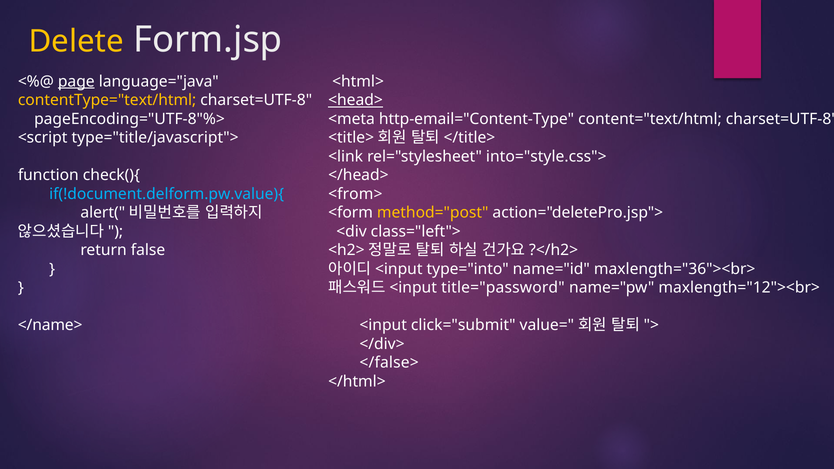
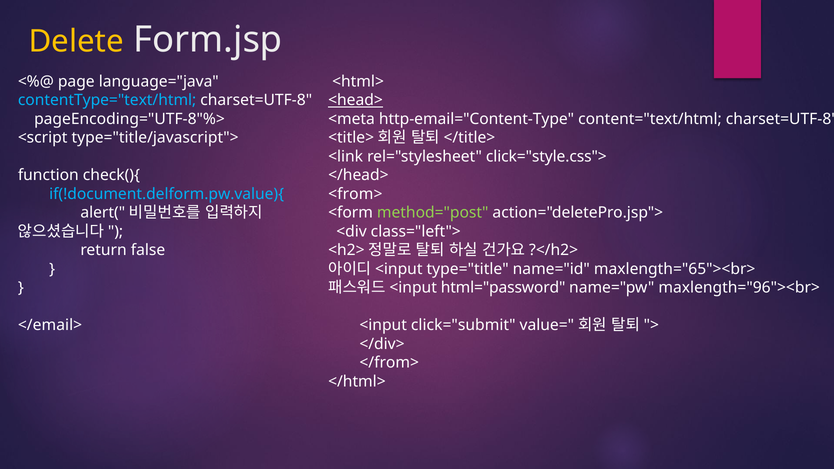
page underline: present -> none
contentType="text/html colour: yellow -> light blue
into="style.css">: into="style.css"> -> click="style.css">
method="post colour: yellow -> light green
type="into: type="into -> type="title
maxlength="36"><br>: maxlength="36"><br> -> maxlength="65"><br>
title="password: title="password -> html="password
maxlength="12"><br>: maxlength="12"><br> -> maxlength="96"><br>
</name>: </name> -> </email>
</false>: </false> -> </from>
